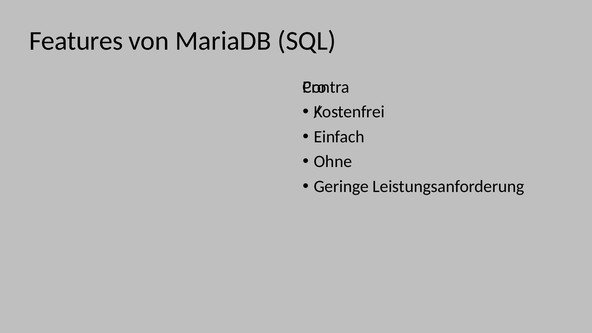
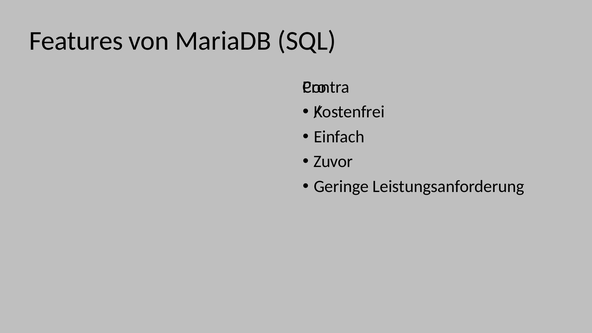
Ohne: Ohne -> Zuvor
